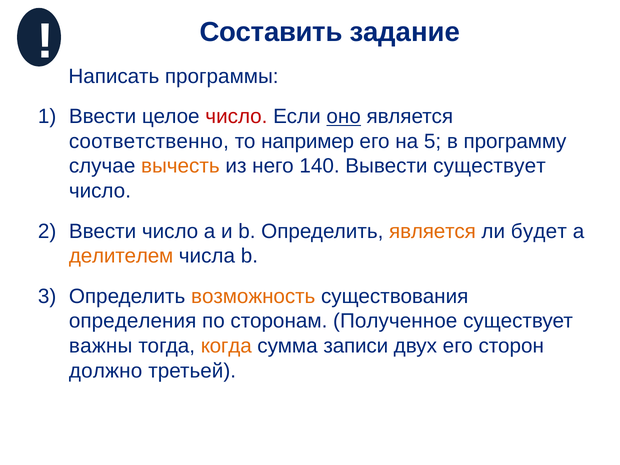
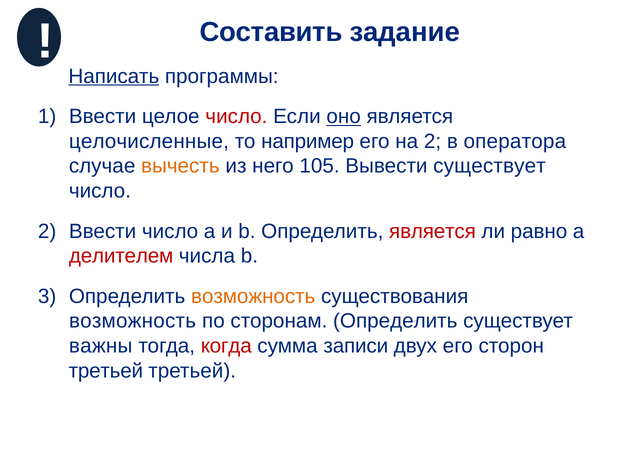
Написать underline: none -> present
соответственно: соответственно -> целочисленные
на 5: 5 -> 2
программу: программу -> оператора
140: 140 -> 105
является at (432, 231) colour: orange -> red
будет: будет -> равно
делителем colour: orange -> red
определения at (133, 321): определения -> возможность
сторонам Полученное: Полученное -> Определить
когда colour: orange -> red
должно at (106, 371): должно -> третьей
